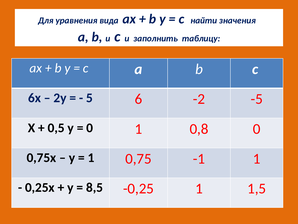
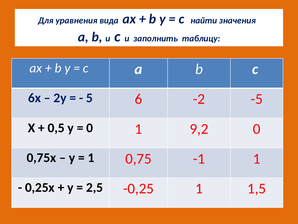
0,8: 0,8 -> 9,2
8,5: 8,5 -> 2,5
